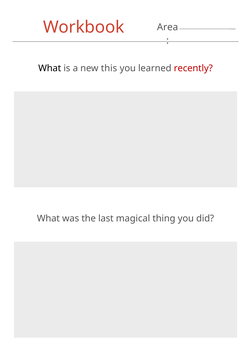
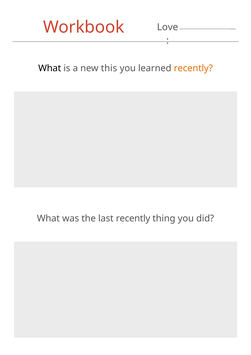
Area: Area -> Love
recently at (193, 68) colour: red -> orange
last magical: magical -> recently
